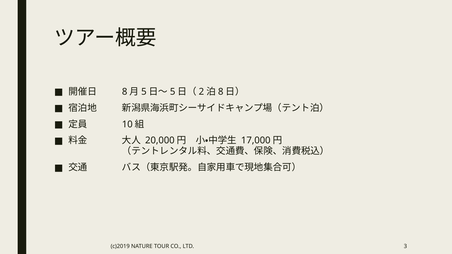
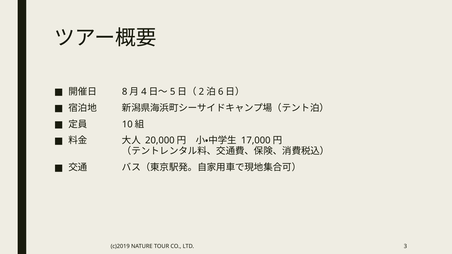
5 at (144, 92): 5 -> 4
8 at (221, 92): 8 -> 6
